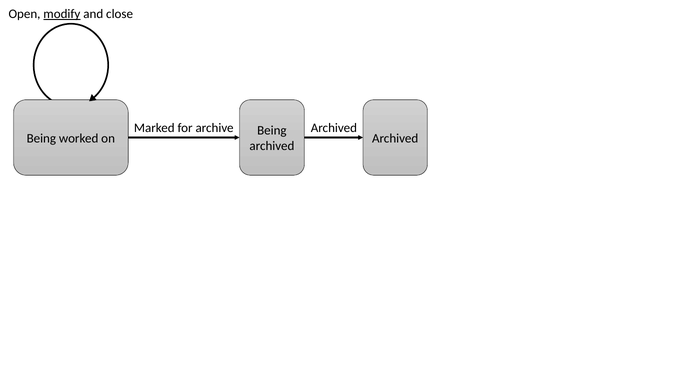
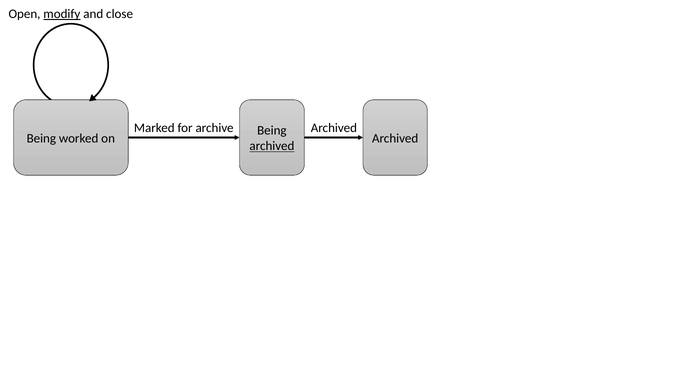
archived at (272, 146) underline: none -> present
